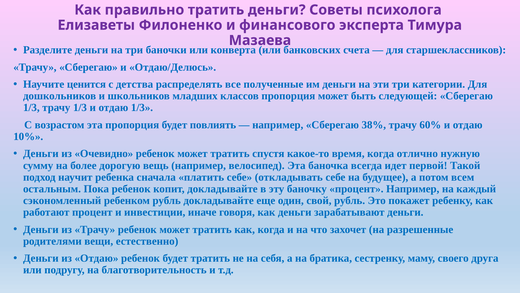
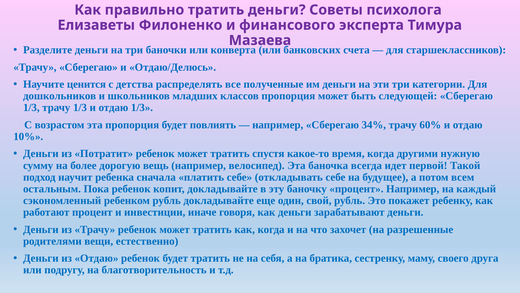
38%: 38% -> 34%
Очевидно: Очевидно -> Потратит
отлично: отлично -> другими
